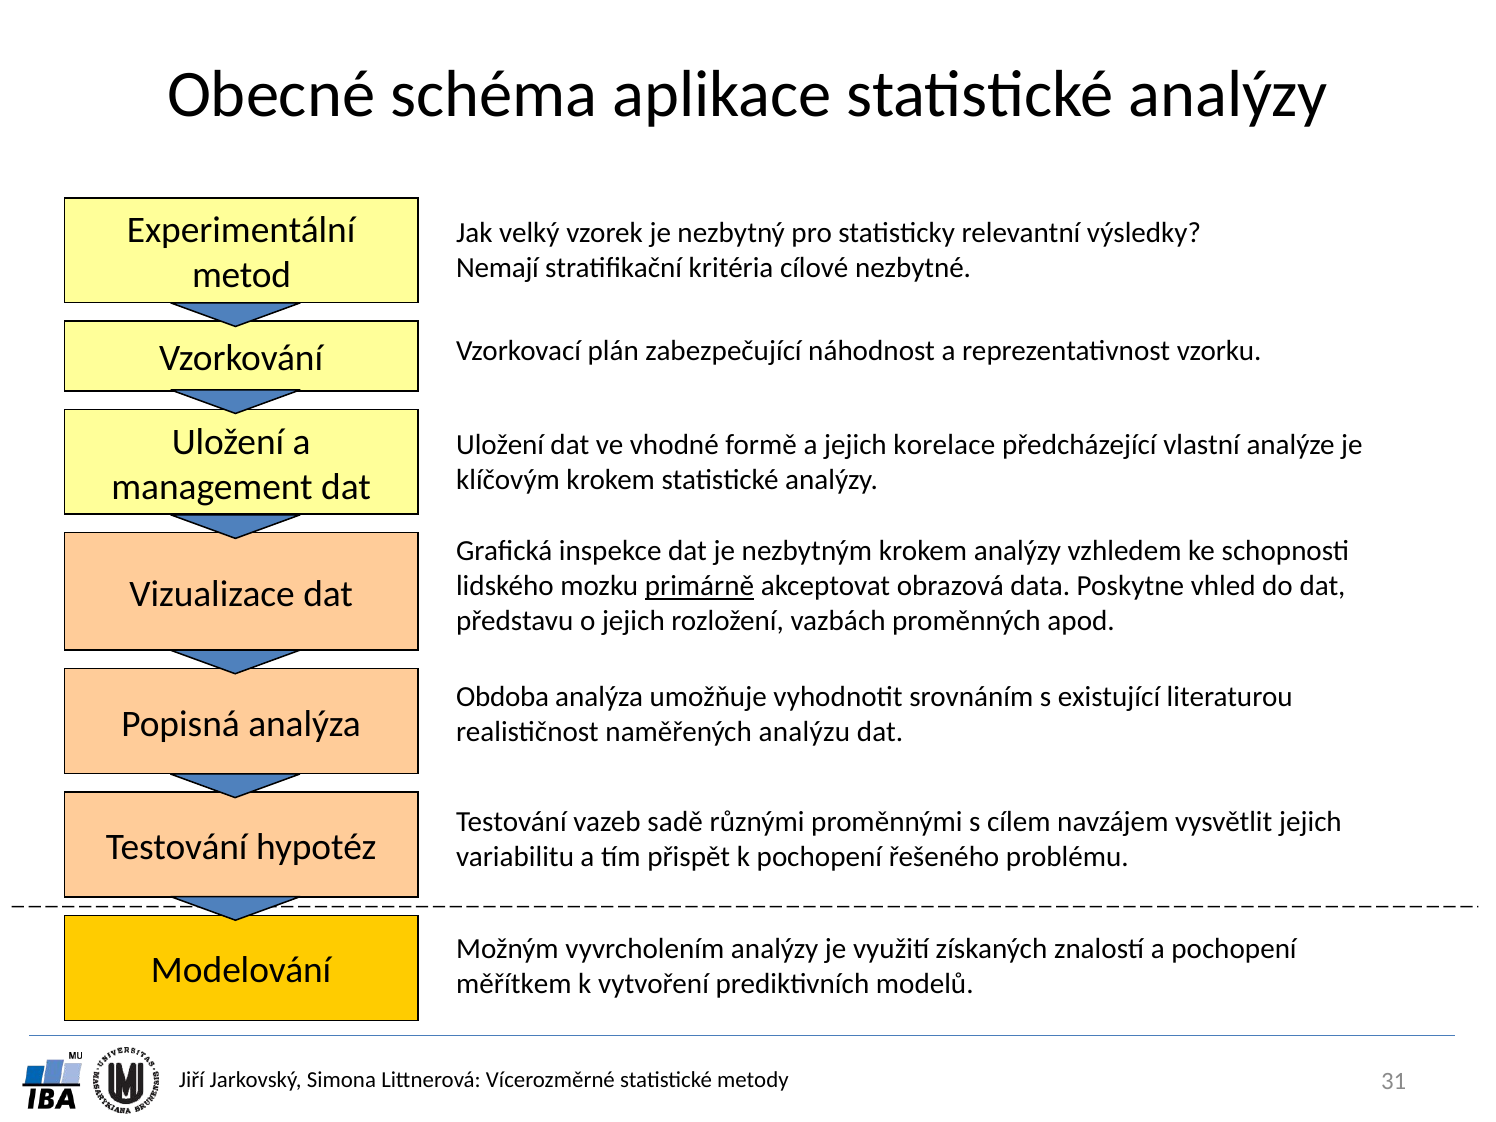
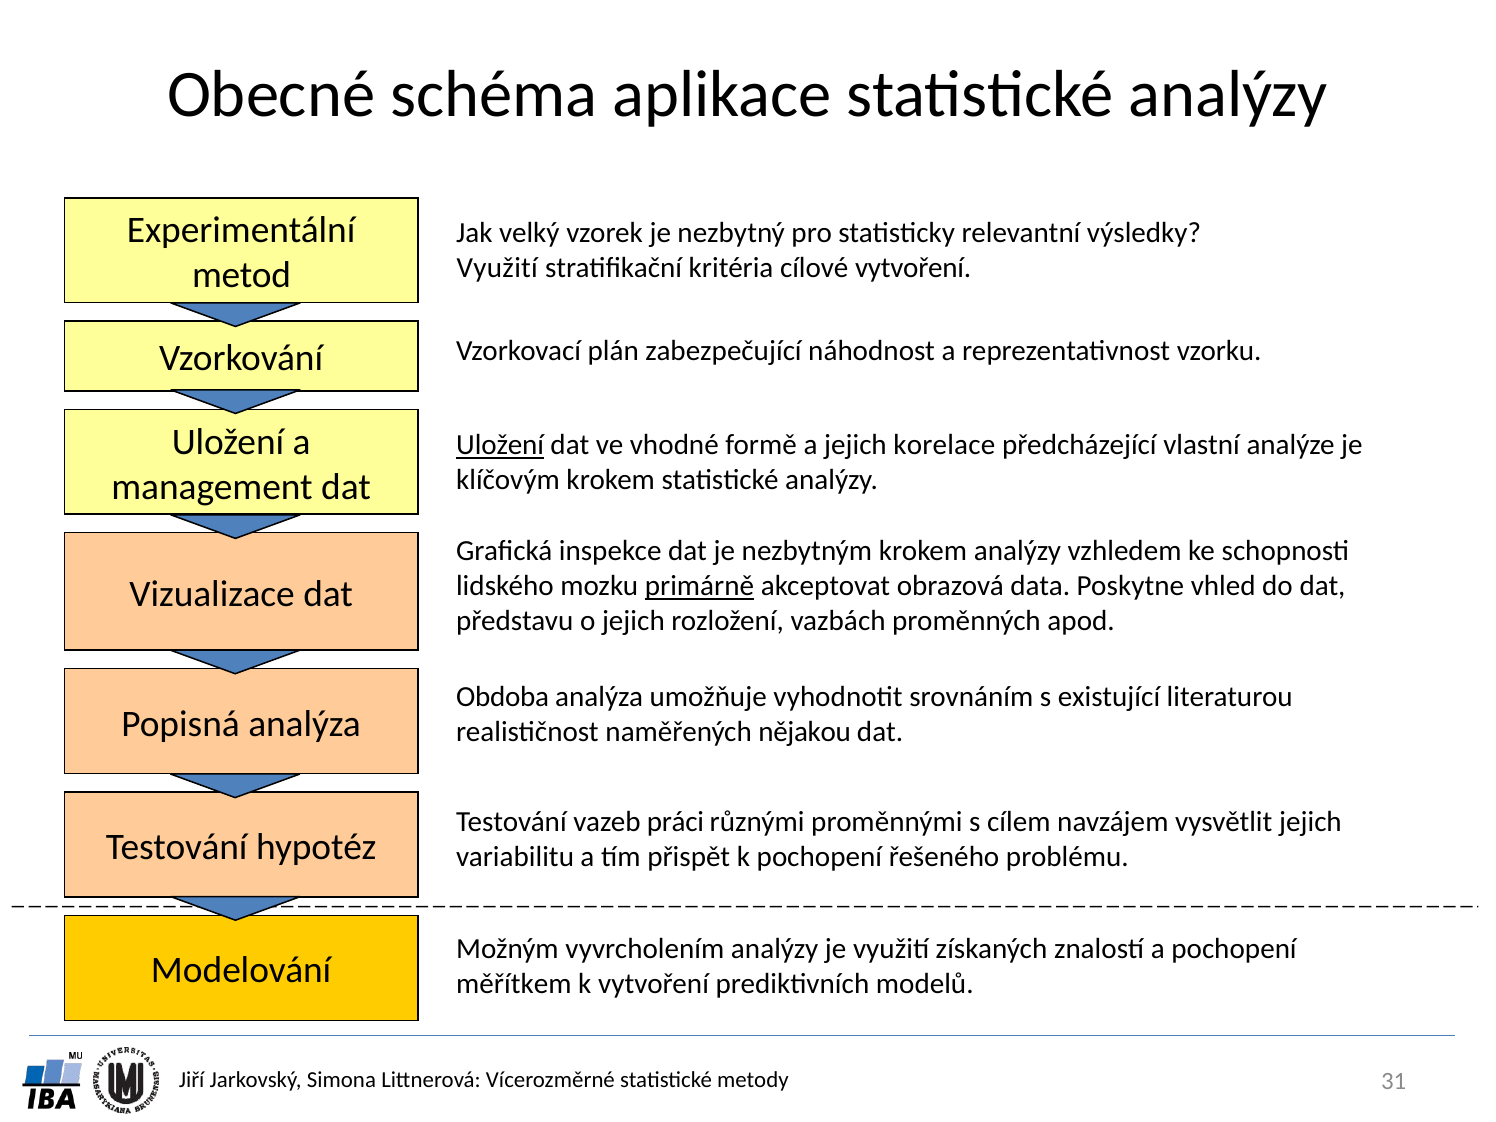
Nemají at (498, 268): Nemají -> Využití
cílové nezbytné: nezbytné -> vytvoření
Uložení at (500, 445) underline: none -> present
analýzu: analýzu -> nějakou
sadě: sadě -> práci
